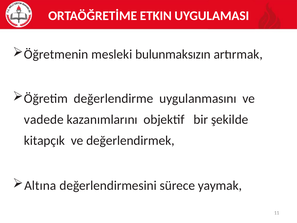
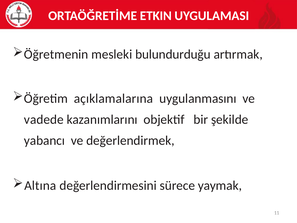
bulunmaksızın: bulunmaksızın -> bulundurduğu
değerlendirme: değerlendirme -> açıklamalarına
kitapçık: kitapçık -> yabancı
